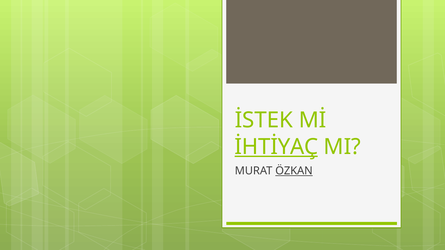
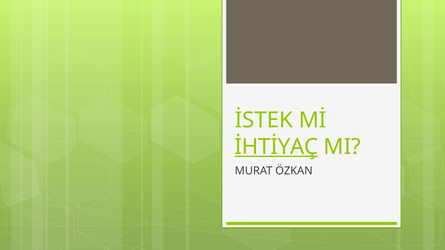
ÖZKAN underline: present -> none
